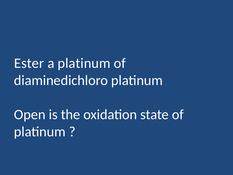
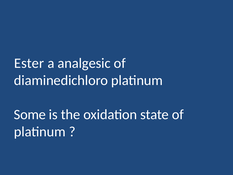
a platinum: platinum -> analgesic
Open: Open -> Some
